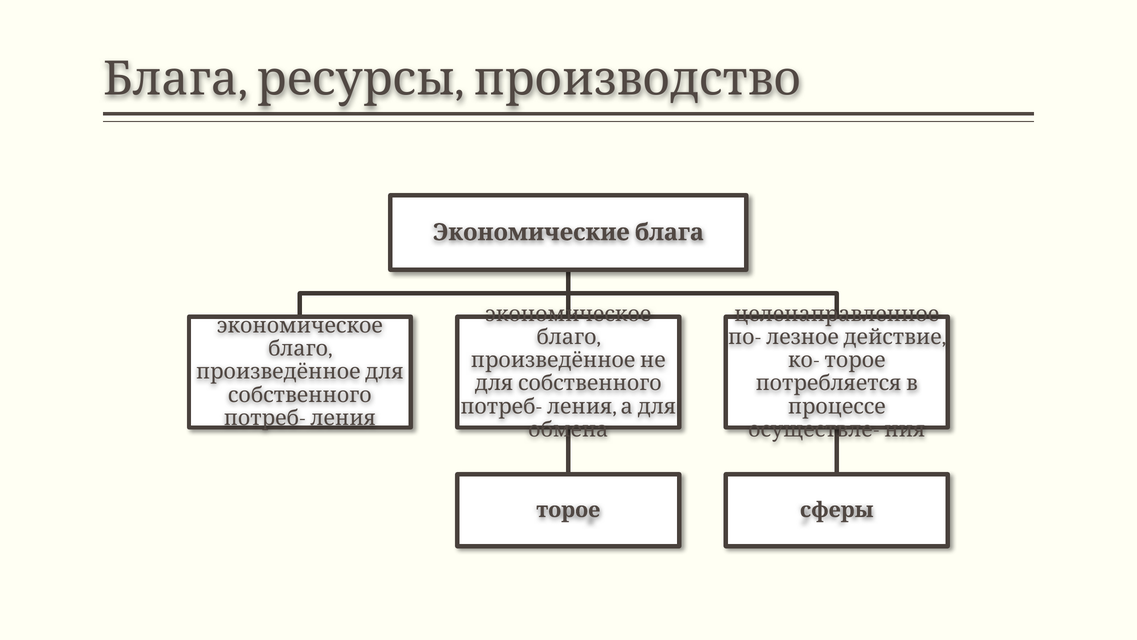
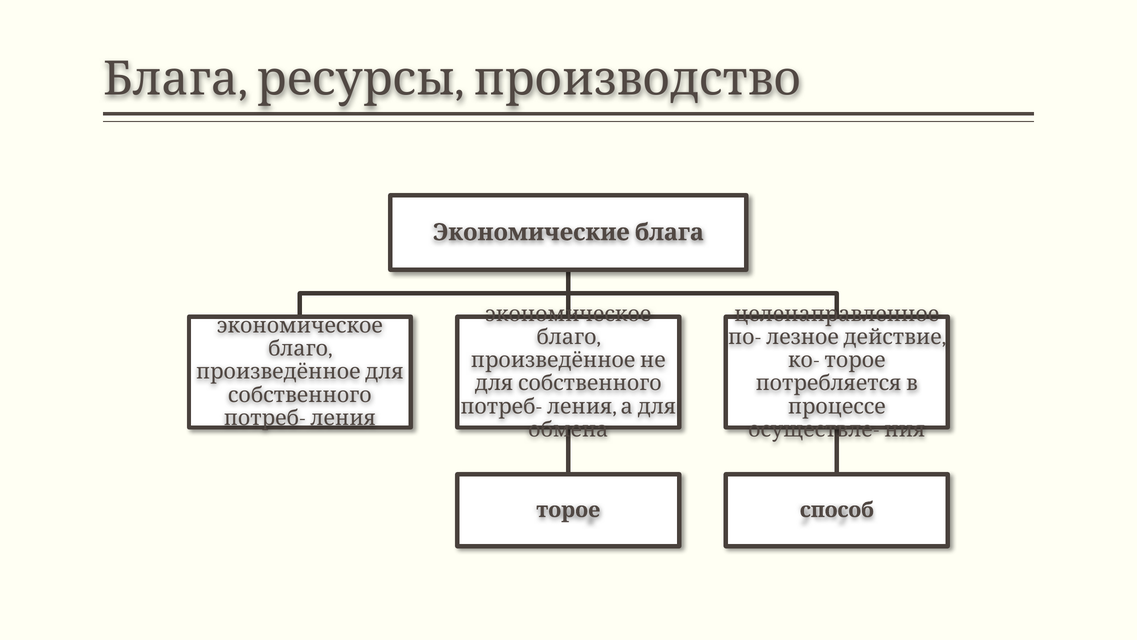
сферы: сферы -> способ
